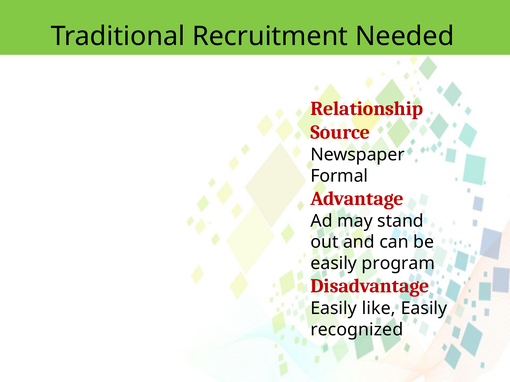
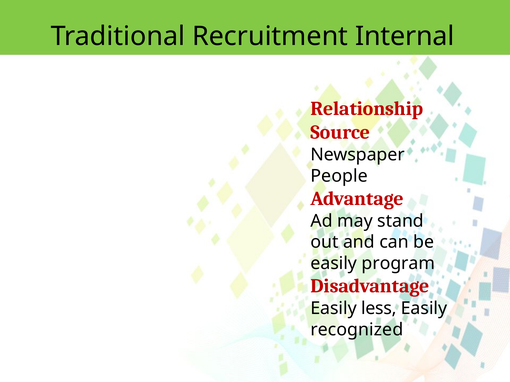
Needed: Needed -> Internal
Formal: Formal -> People
like: like -> less
